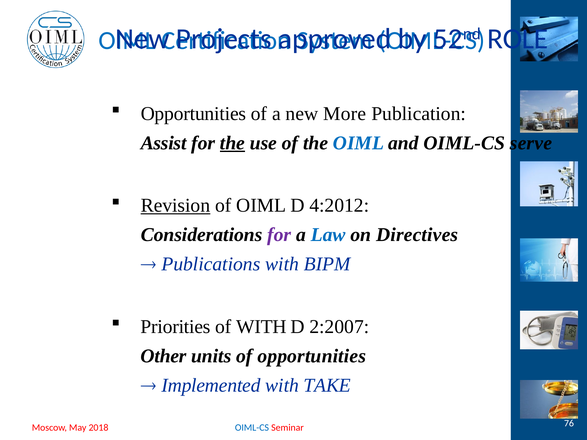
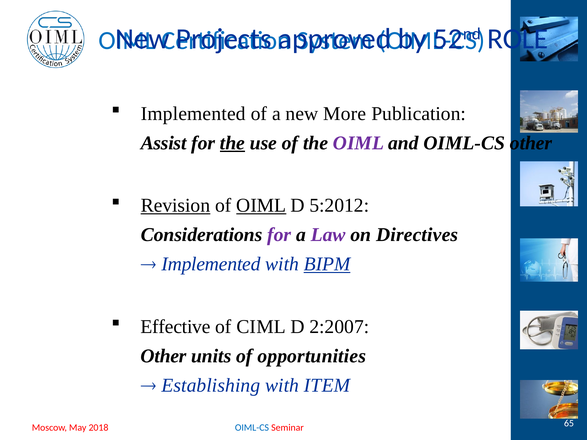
Opportunities at (193, 114): Opportunities -> Implemented
OIML at (358, 143) colour: blue -> purple
OIML-CS serve: serve -> other
OIML at (261, 206) underline: none -> present
4:2012: 4:2012 -> 5:2012
Law colour: blue -> purple
Publications at (211, 264): Publications -> Implemented
BIPM underline: none -> present
Priorities: Priorities -> Effective
of WITH: WITH -> CIML
Implemented: Implemented -> Establishing
TAKE: TAKE -> ITEM
76: 76 -> 65
